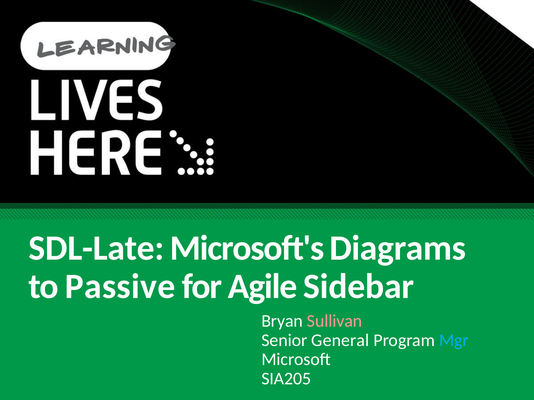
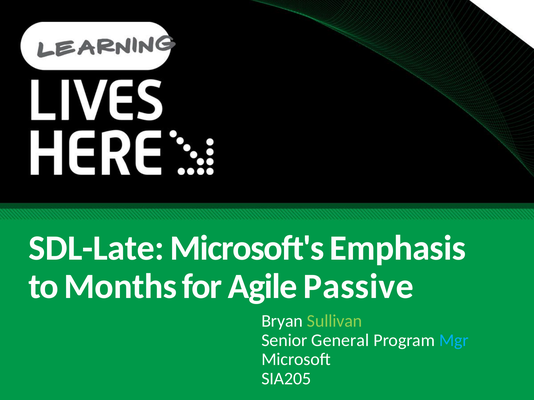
Diagrams: Diagrams -> Emphasis
Passive: Passive -> Months
Sidebar: Sidebar -> Passive
Sullivan colour: pink -> light green
